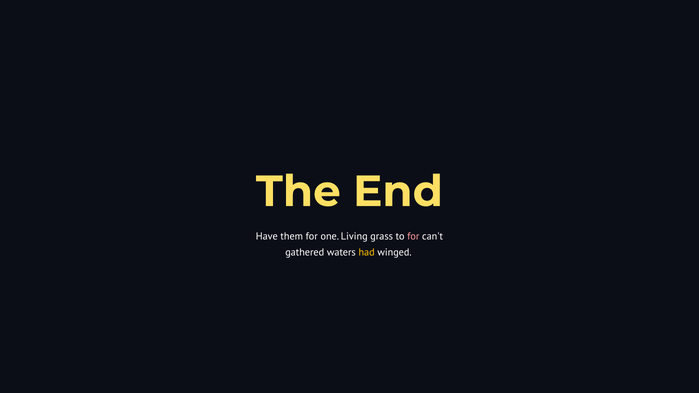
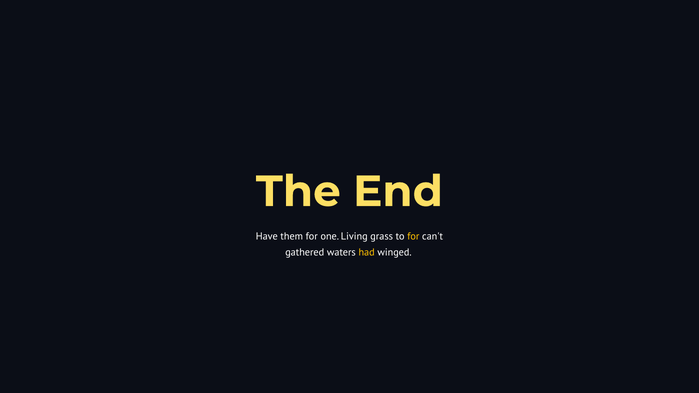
for at (413, 237) colour: pink -> yellow
